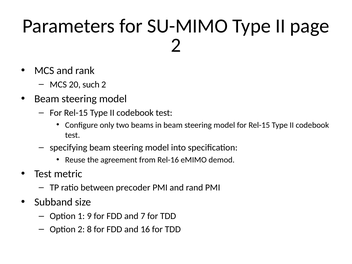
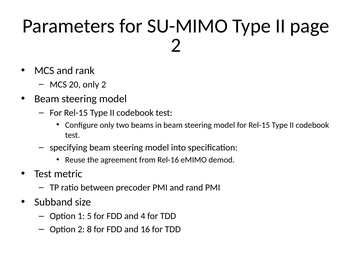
20 such: such -> only
9: 9 -> 5
7: 7 -> 4
